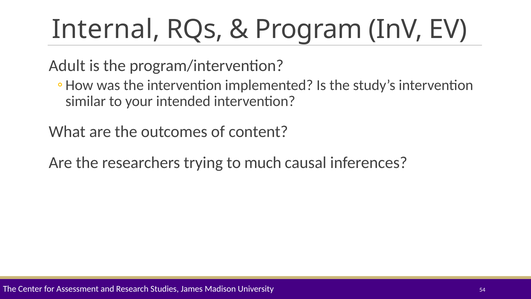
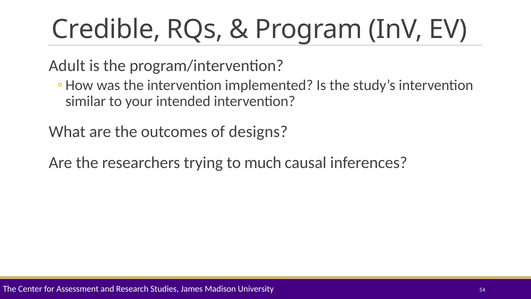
Internal: Internal -> Credible
content: content -> designs
